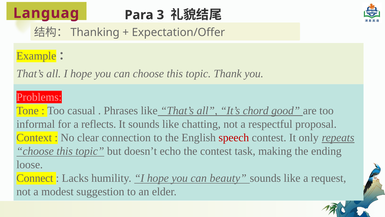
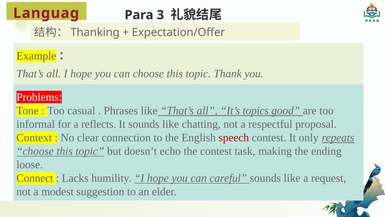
Problems colour: pink -> white
chord: chord -> topics
beauty: beauty -> careful
